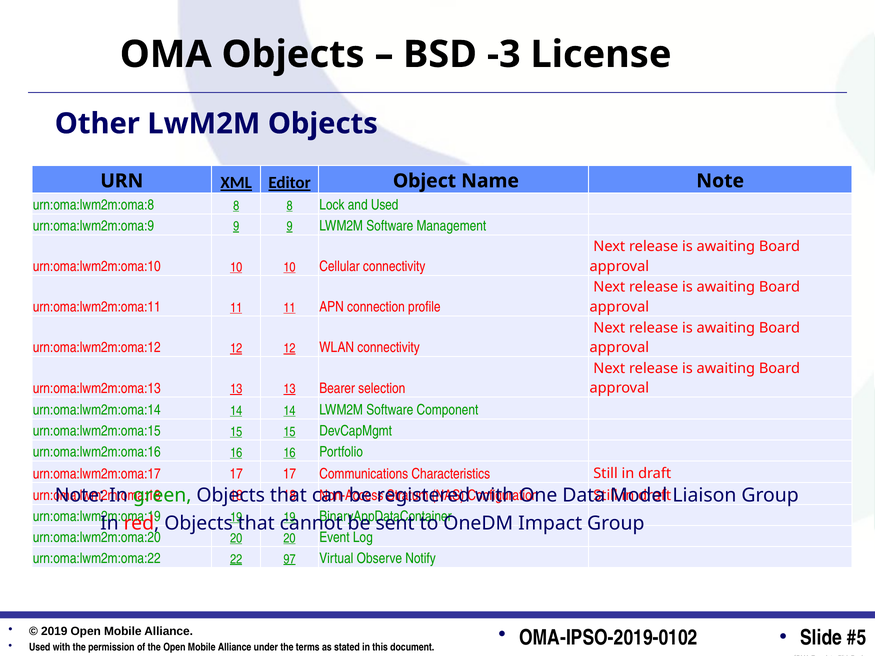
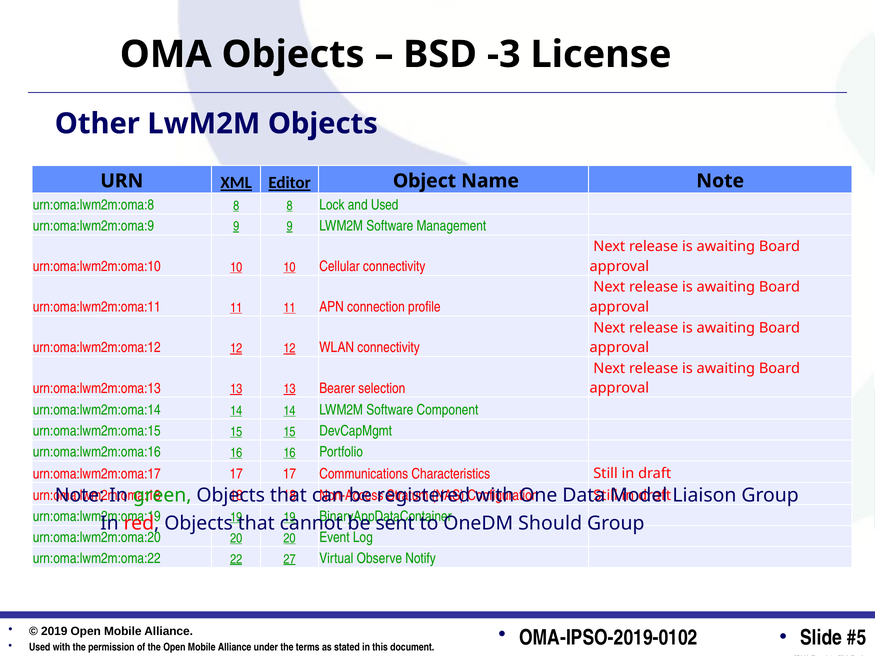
Impact: Impact -> Should
97: 97 -> 27
